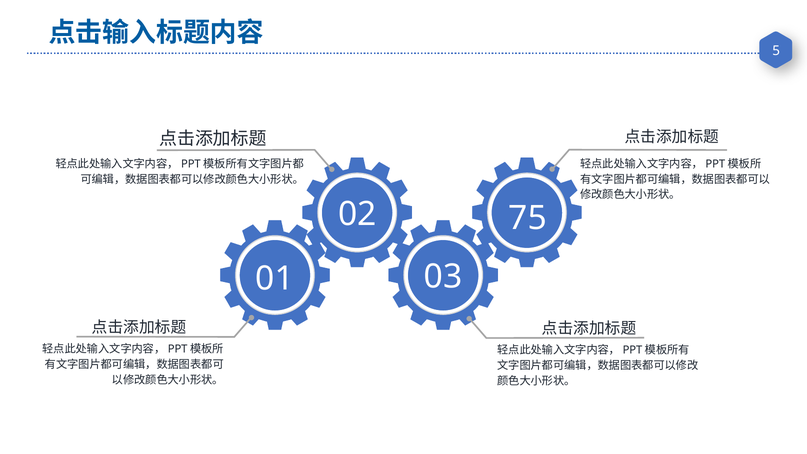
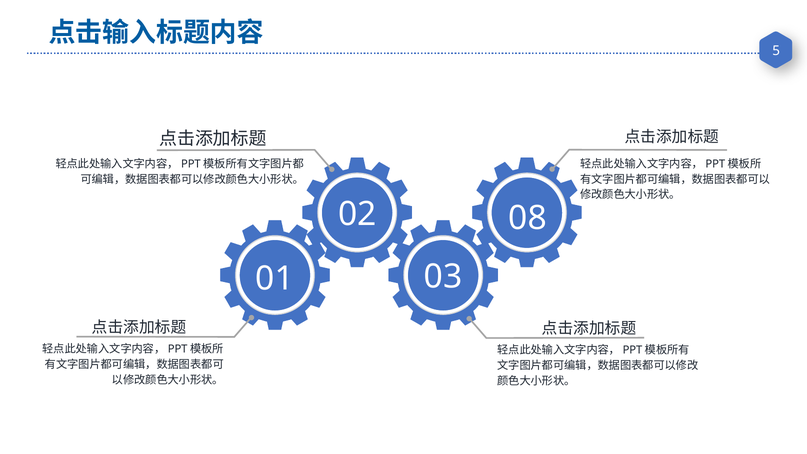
75: 75 -> 08
